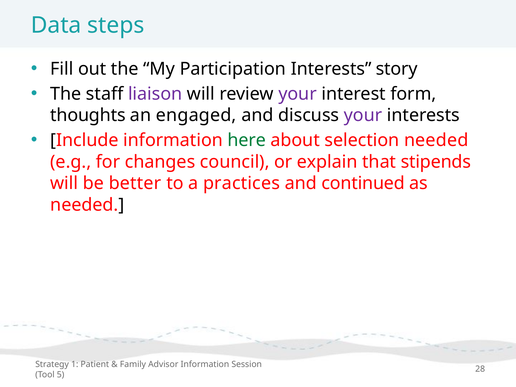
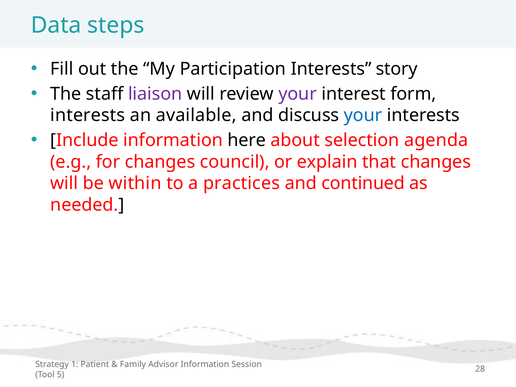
thoughts at (88, 115): thoughts -> interests
engaged: engaged -> available
your at (363, 115) colour: purple -> blue
here colour: green -> black
selection needed: needed -> agenda
that stipends: stipends -> changes
better: better -> within
